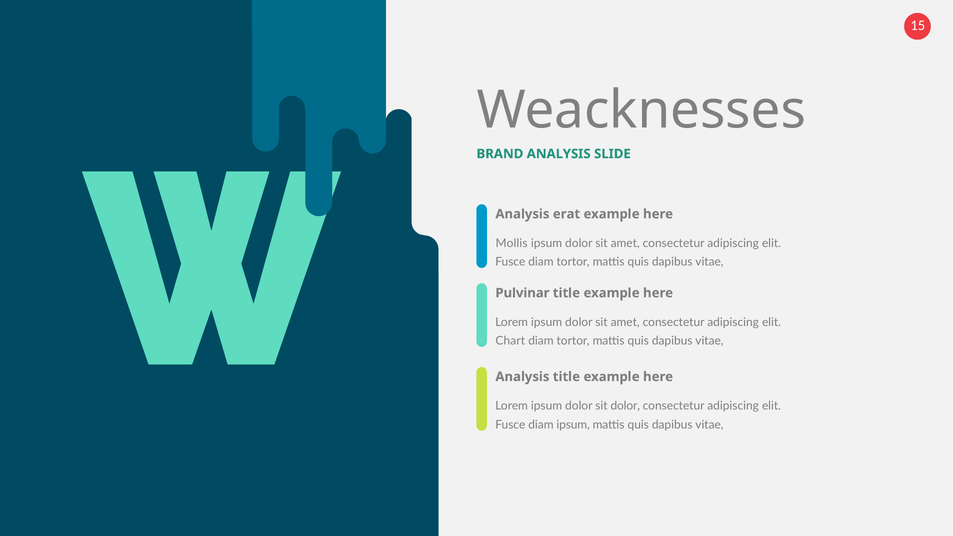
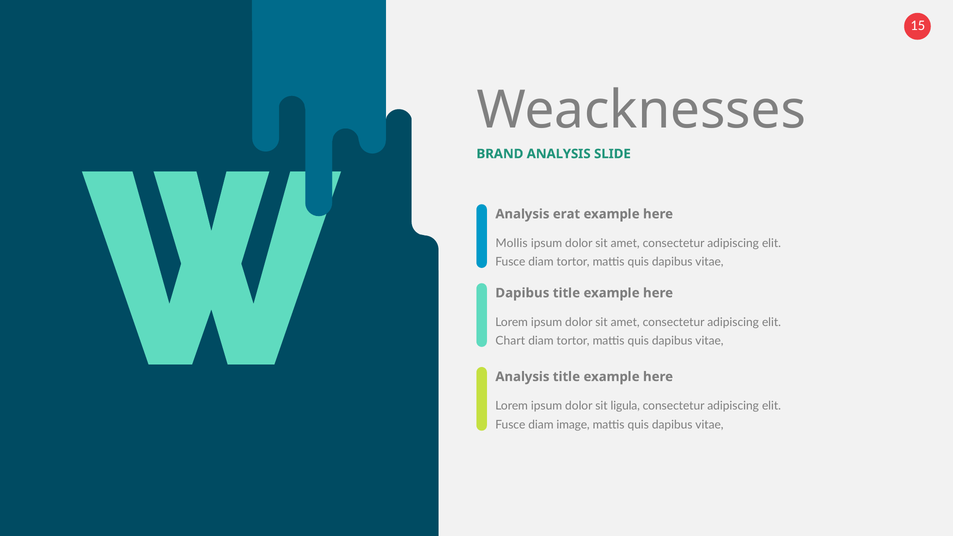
Pulvinar at (522, 293): Pulvinar -> Dapibus
sit dolor: dolor -> ligula
diam ipsum: ipsum -> image
